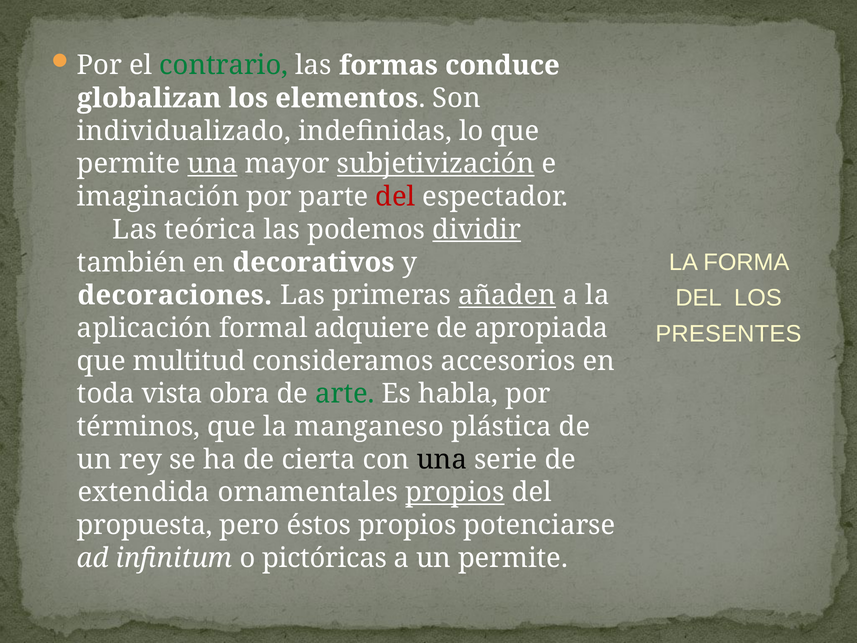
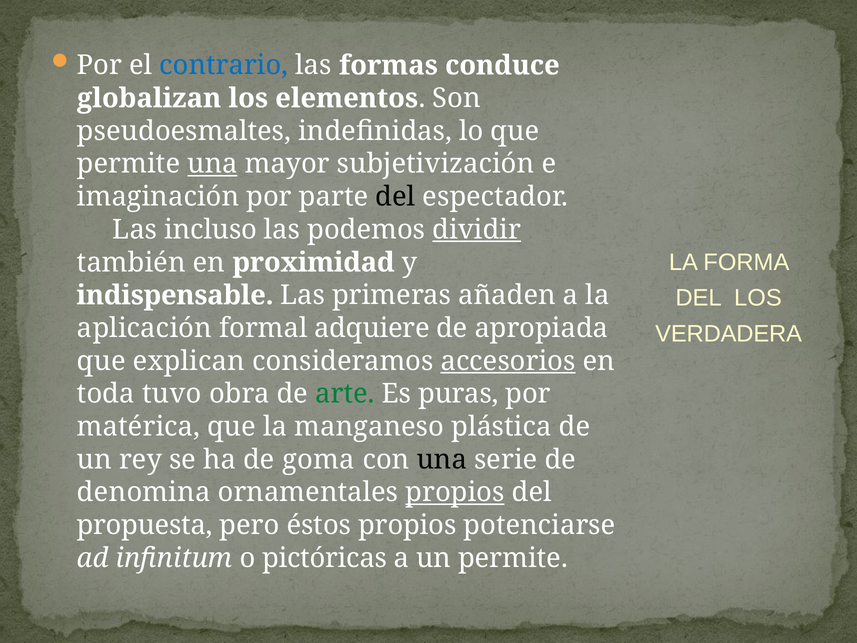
contrario colour: green -> blue
individualizado: individualizado -> pseudoesmaltes
subjetivización underline: present -> none
del at (395, 197) colour: red -> black
teórica: teórica -> incluso
decorativos: decorativos -> proximidad
decoraciones: decoraciones -> indispensable
añaden underline: present -> none
PRESENTES: PRESENTES -> VERDADERA
multitud: multitud -> explican
accesorios underline: none -> present
vista: vista -> tuvo
habla: habla -> puras
términos: términos -> matérica
cierta: cierta -> goma
extendida: extendida -> denomina
